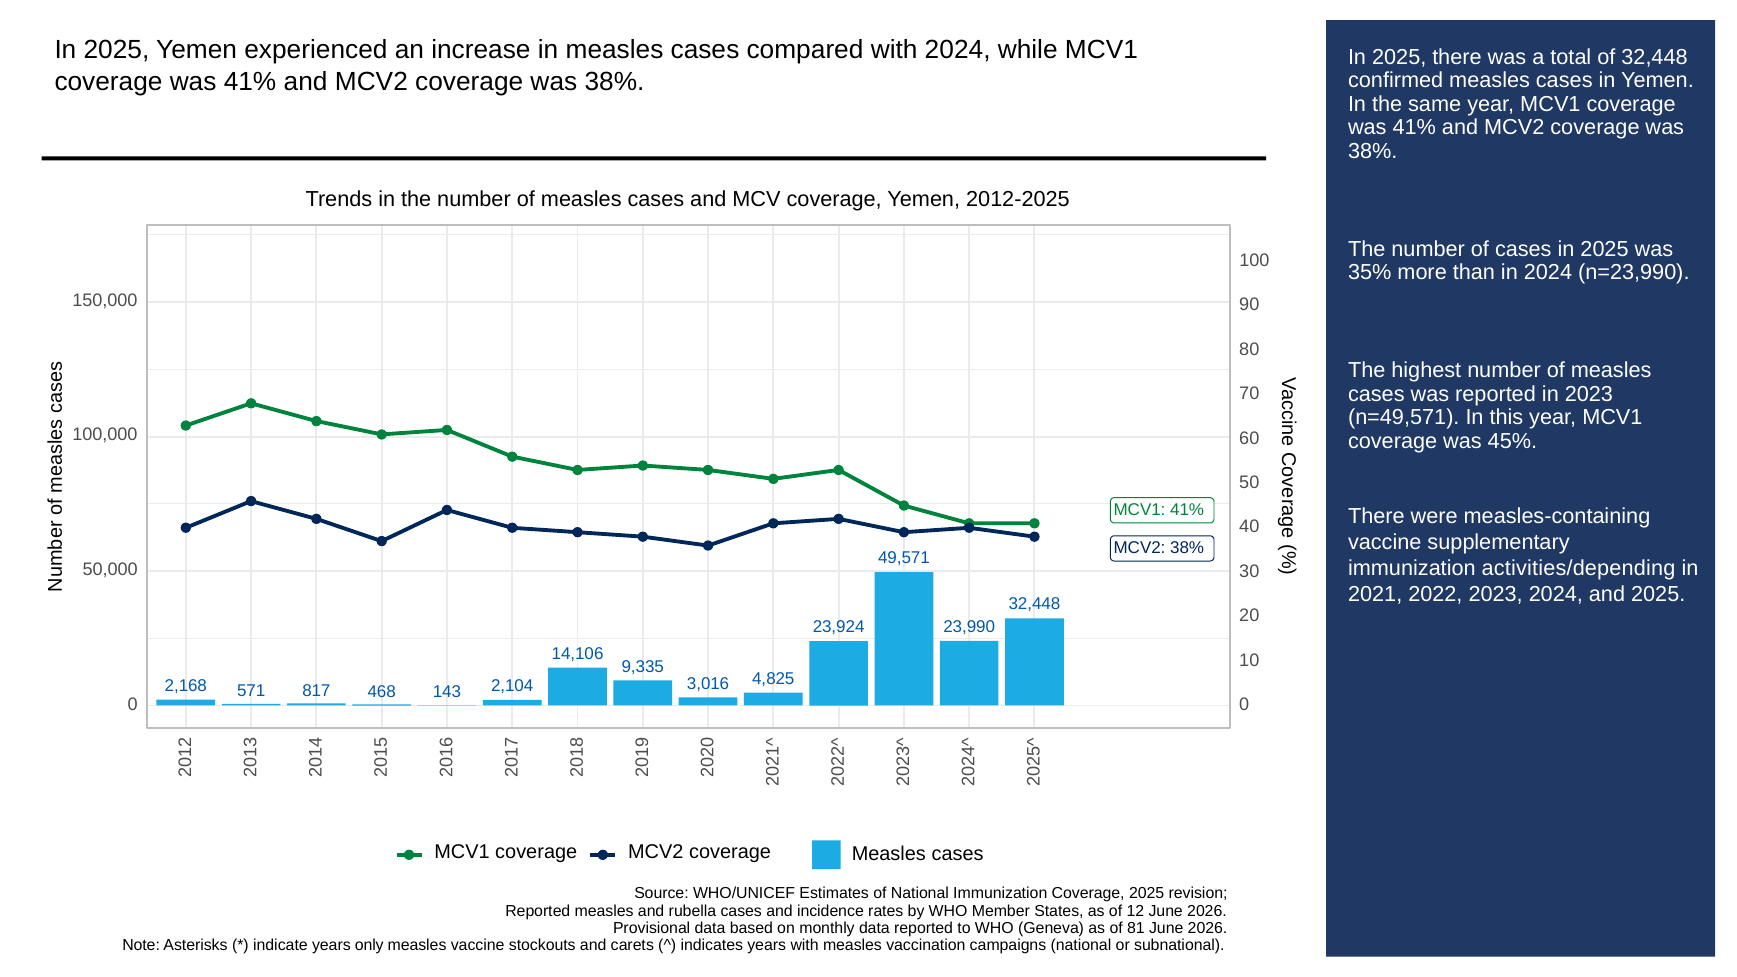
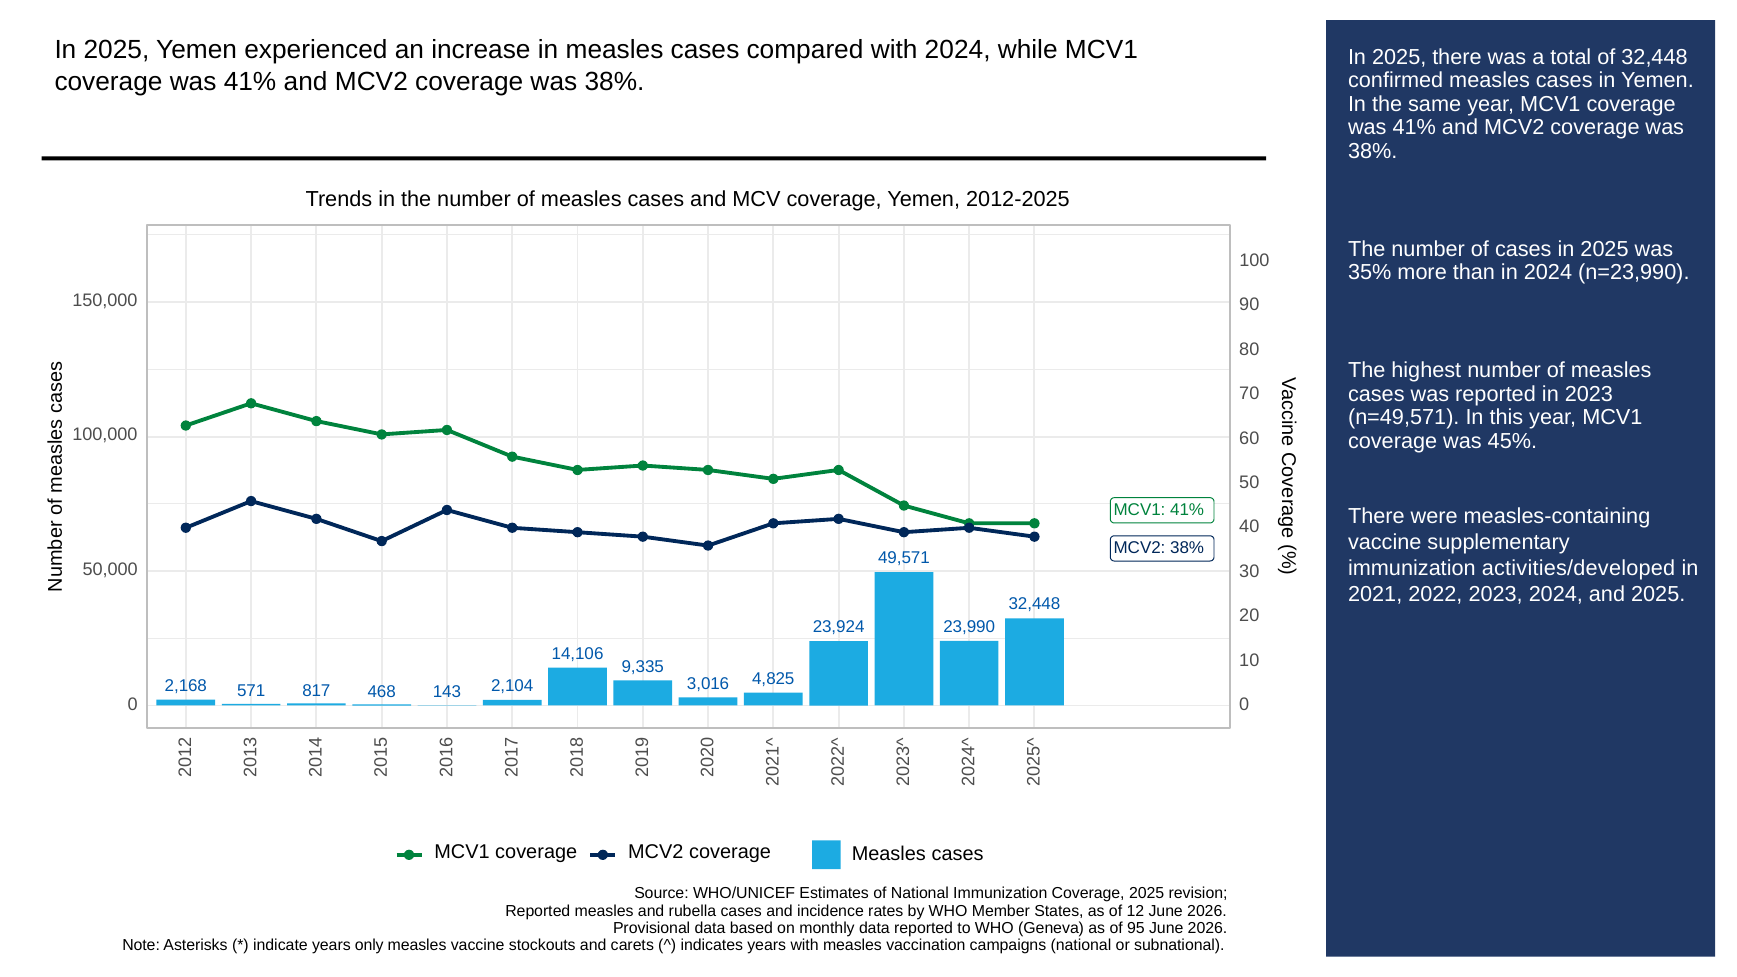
activities/depending: activities/depending -> activities/developed
81: 81 -> 95
